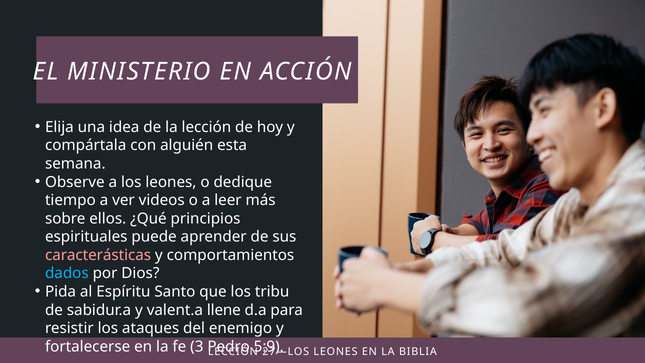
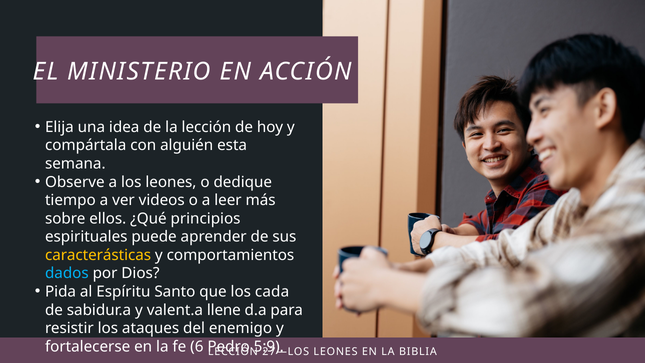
caracterásticas colour: pink -> yellow
tribu: tribu -> cada
3: 3 -> 6
